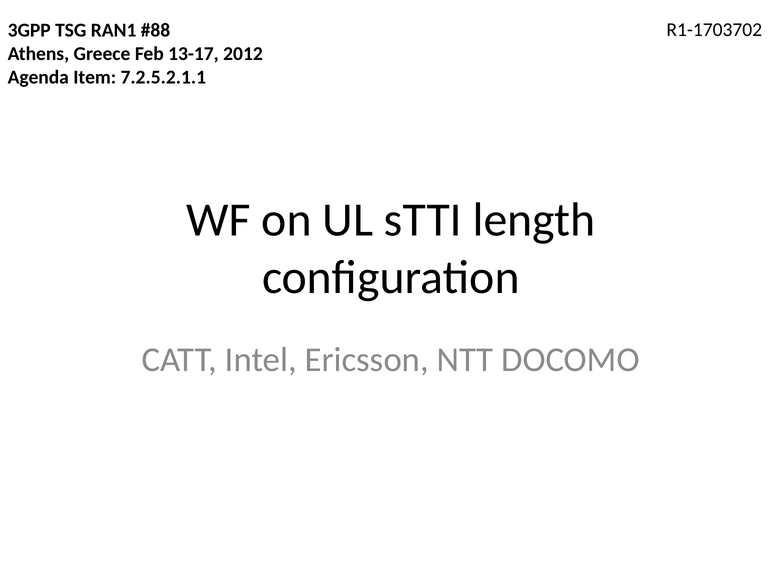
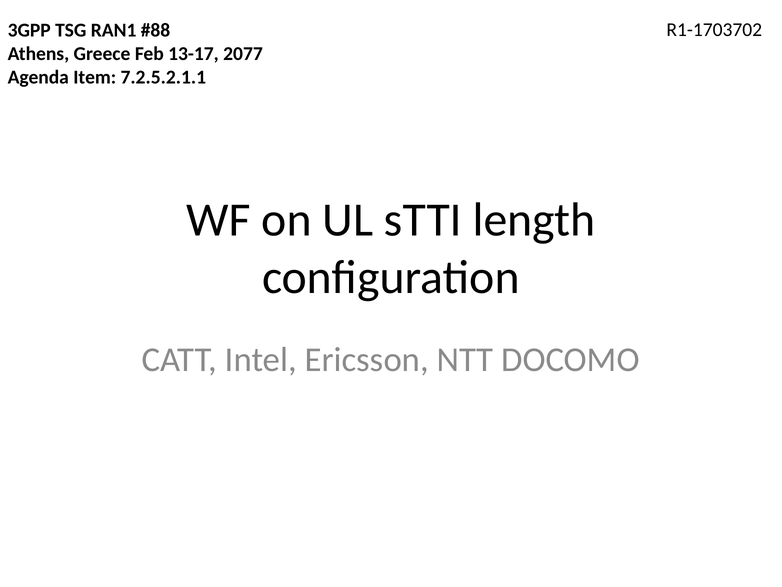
2012: 2012 -> 2077
